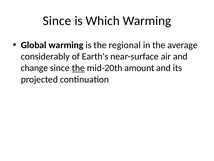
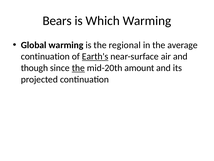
Since at (57, 21): Since -> Bears
considerably at (45, 56): considerably -> continuation
Earth's underline: none -> present
change: change -> though
